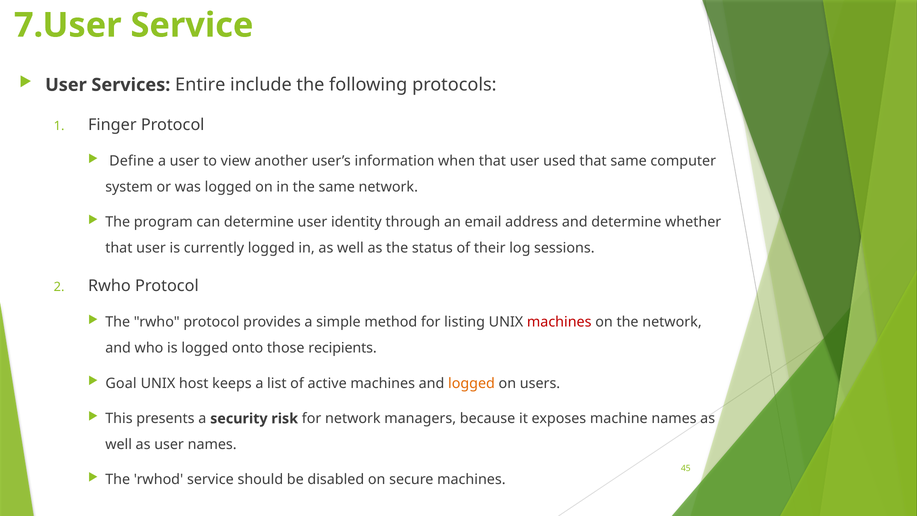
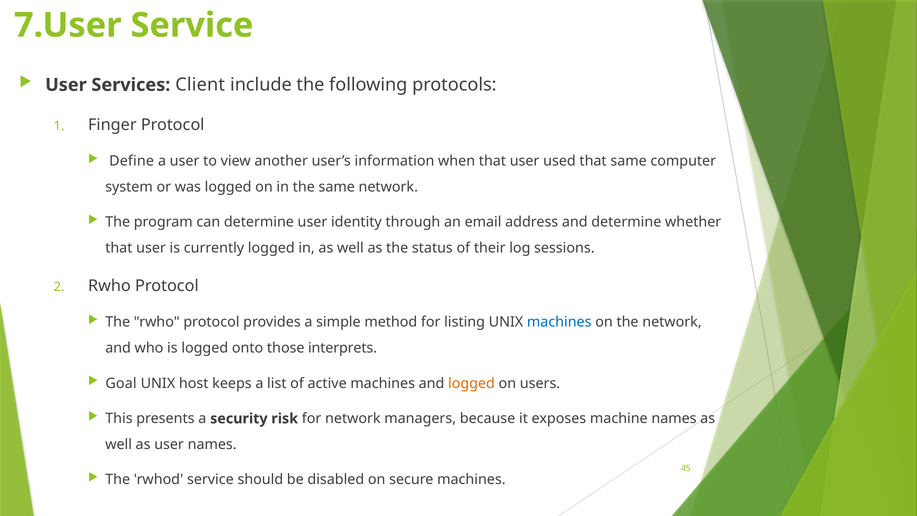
Entire: Entire -> Client
machines at (559, 322) colour: red -> blue
recipients: recipients -> interprets
